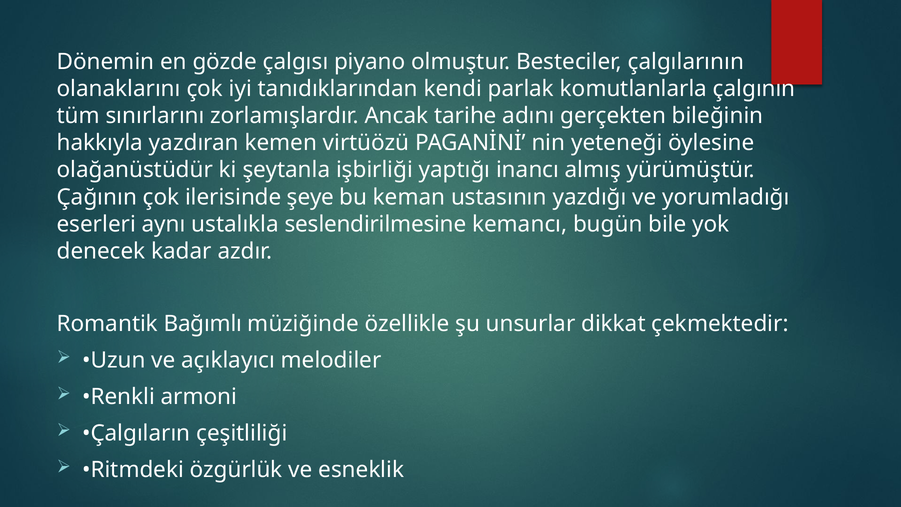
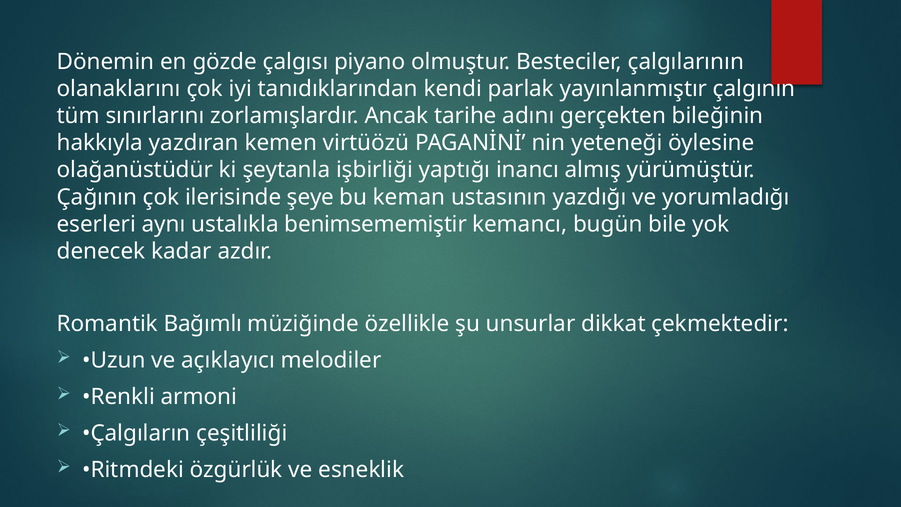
komutlanlarla: komutlanlarla -> yayınlanmıştır
seslendirilmesine: seslendirilmesine -> benimsememiştir
